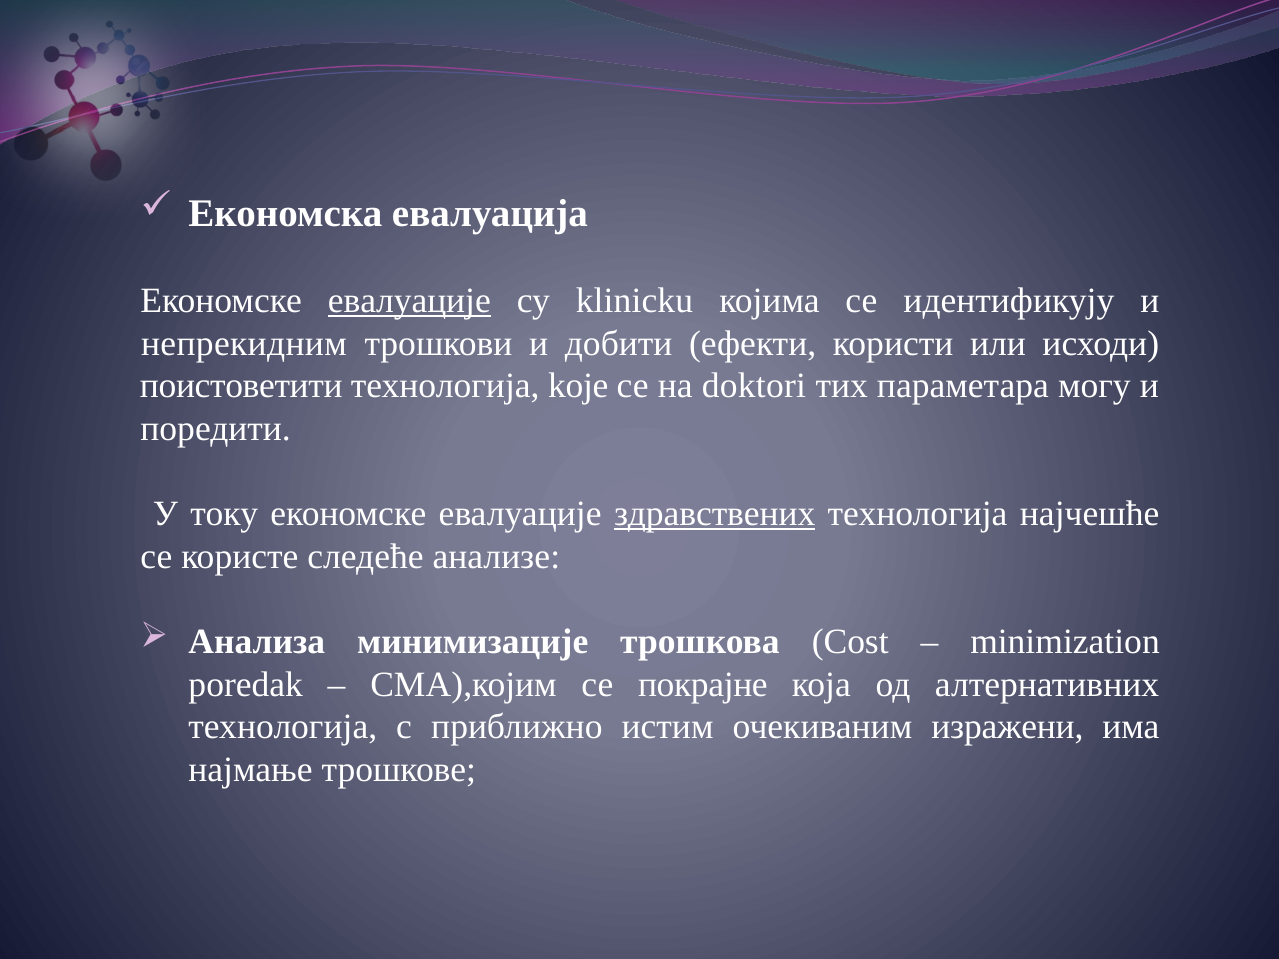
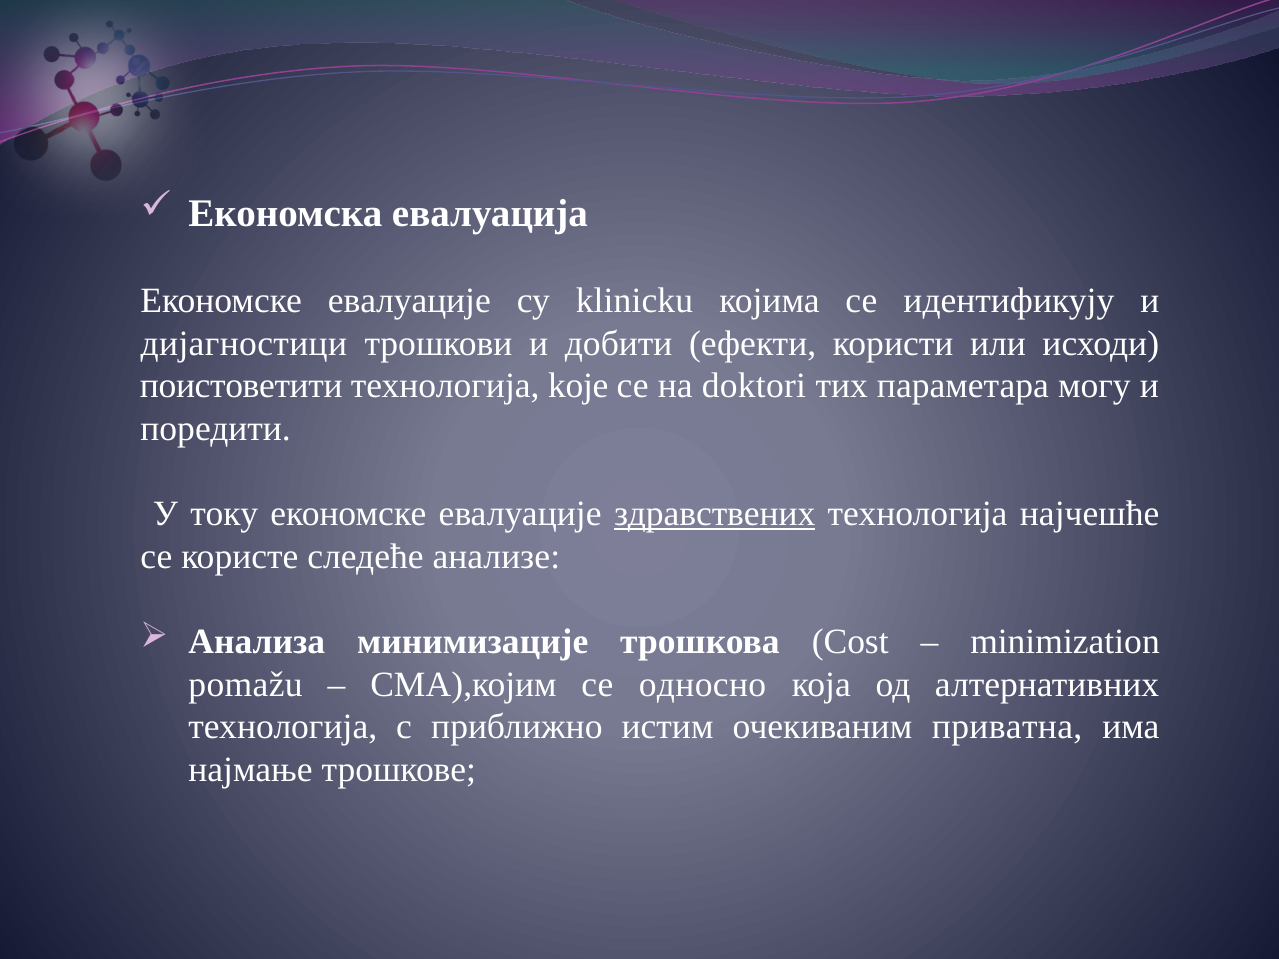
евалуације at (409, 301) underline: present -> none
непрекидним: непрекидним -> дијагностици
poredak: poredak -> pomažu
покрајне: покрајне -> односно
изражени: изражени -> приватна
